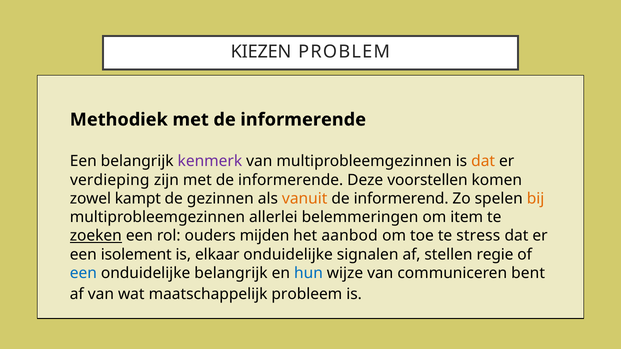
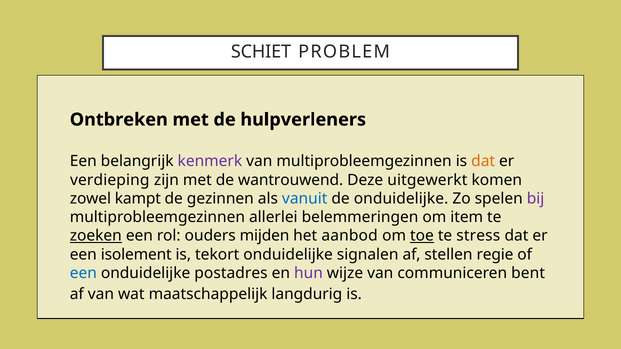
KIEZEN: KIEZEN -> SCHIET
Methodiek: Methodiek -> Ontbreken
informerende at (303, 120): informerende -> hulpverleners
zijn met de informerende: informerende -> wantrouwend
voorstellen: voorstellen -> uitgewerkt
vanuit colour: orange -> blue
de informerend: informerend -> onduidelijke
bij colour: orange -> purple
toe underline: none -> present
elkaar: elkaar -> tekort
onduidelijke belangrijk: belangrijk -> postadres
hun colour: blue -> purple
probleem: probleem -> langdurig
